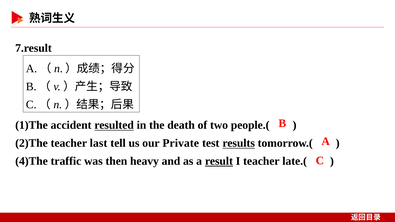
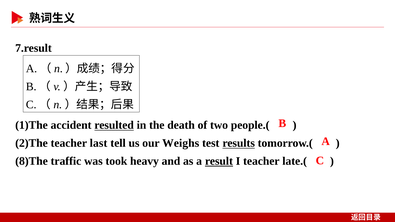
Private: Private -> Weighs
4)The: 4)The -> 8)The
then: then -> took
